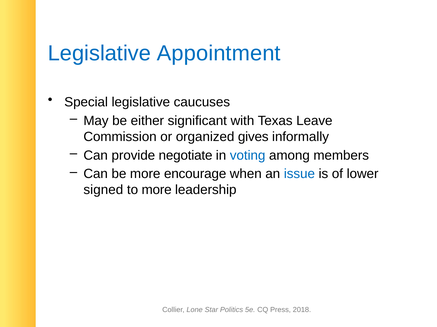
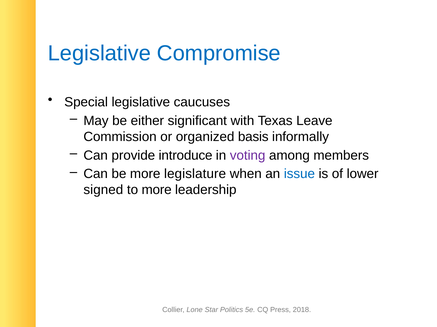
Appointment: Appointment -> Compromise
gives: gives -> basis
negotiate: negotiate -> introduce
voting colour: blue -> purple
encourage: encourage -> legislature
